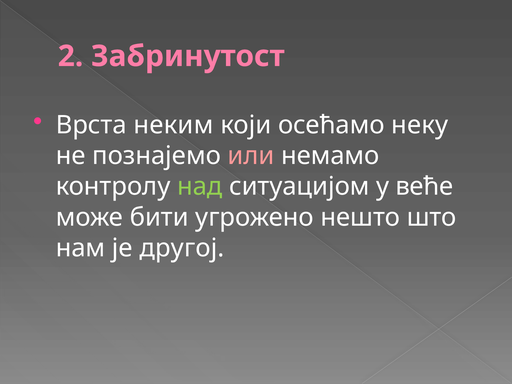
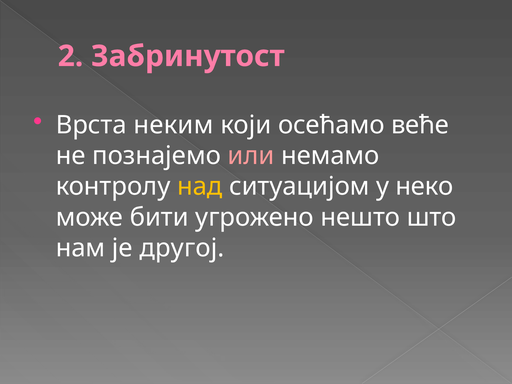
неку: неку -> веће
над colour: light green -> yellow
веће: веће -> неко
